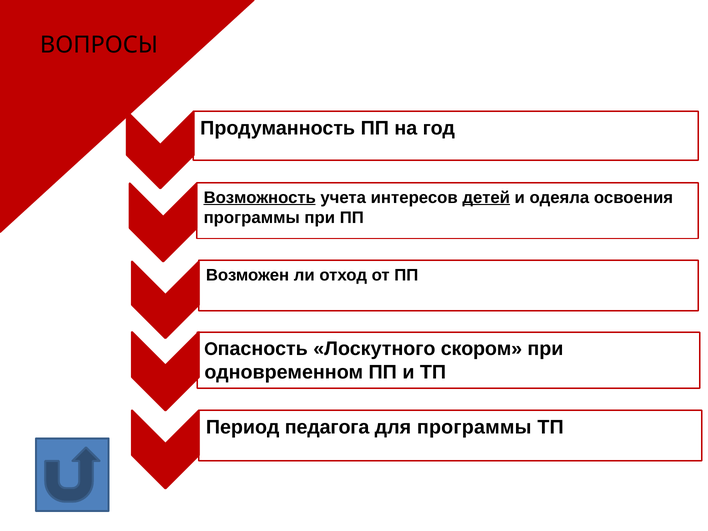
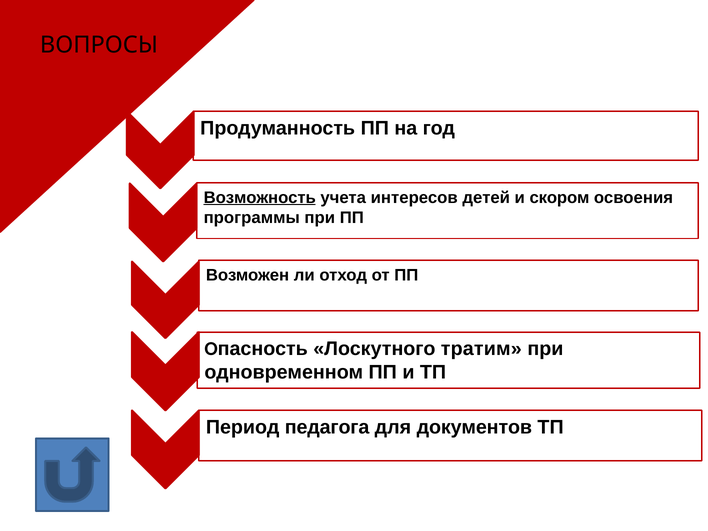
детей underline: present -> none
одеяла: одеяла -> скором
скором: скором -> тратим
для программы: программы -> документов
